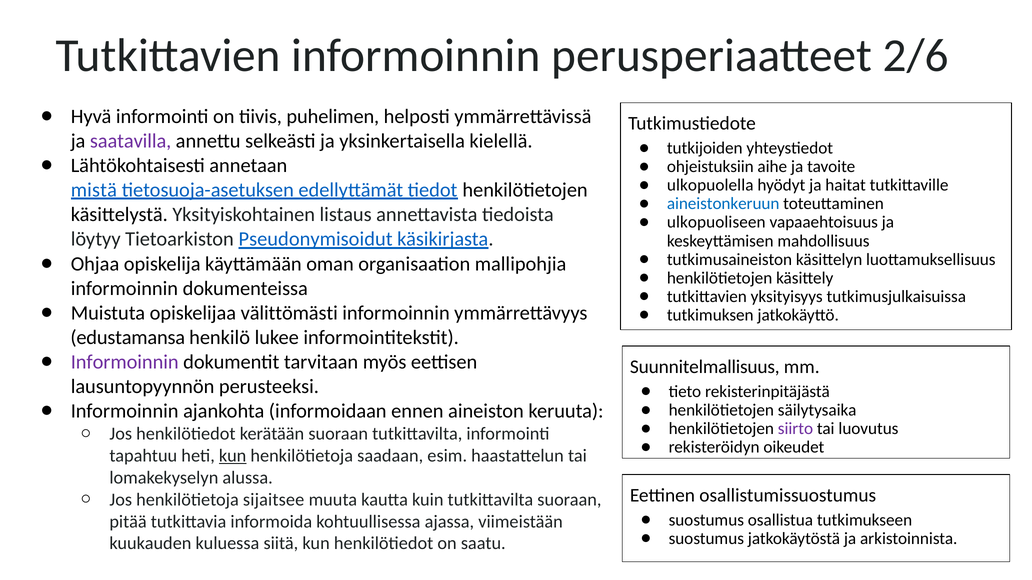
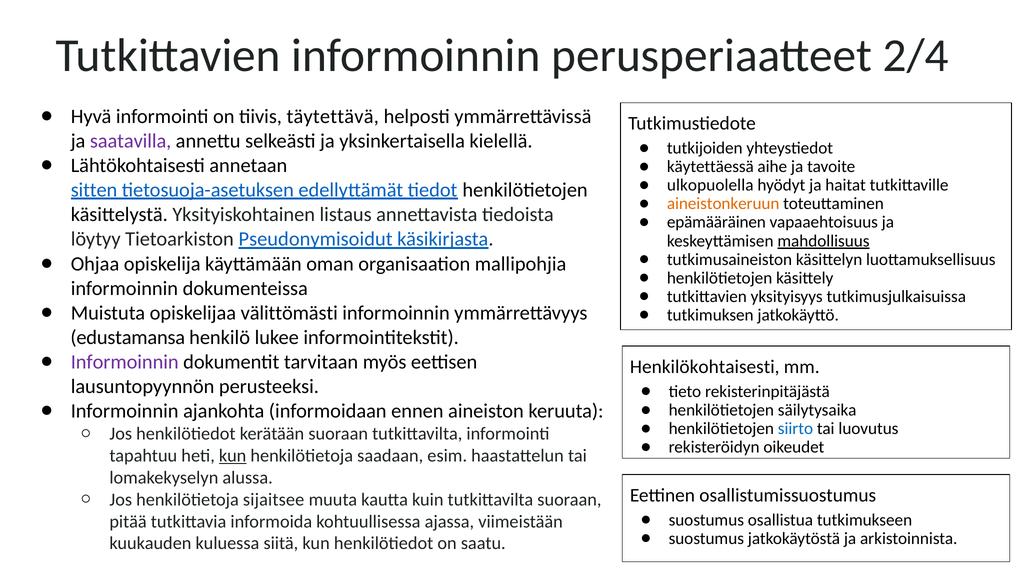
2/6: 2/6 -> 2/4
puhelimen: puhelimen -> täytettävä
ohjeistuksiin: ohjeistuksiin -> käytettäessä
mistä: mistä -> sitten
aineistonkeruun colour: blue -> orange
ulkopuoliseen: ulkopuoliseen -> epämääräinen
mahdollisuus underline: none -> present
Suunnitelmallisuus: Suunnitelmallisuus -> Henkilökohtaisesti
siirto colour: purple -> blue
